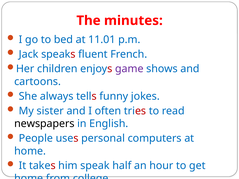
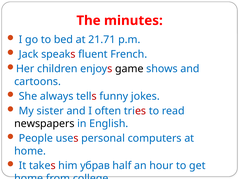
11.01: 11.01 -> 21.71
game colour: purple -> black
speak: speak -> убрав
